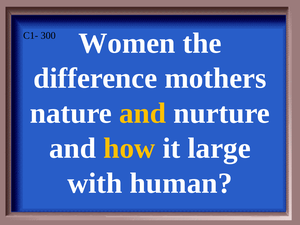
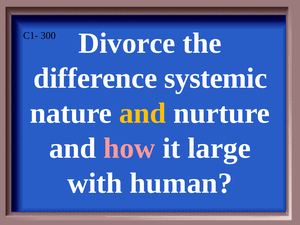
Women: Women -> Divorce
mothers: mothers -> systemic
how colour: yellow -> pink
